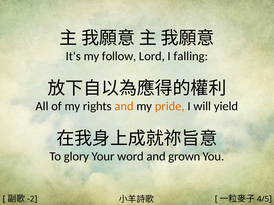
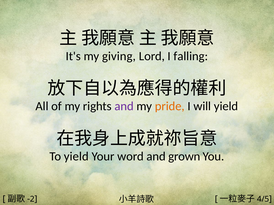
follow: follow -> giving
and at (124, 107) colour: orange -> purple
To glory: glory -> yield
